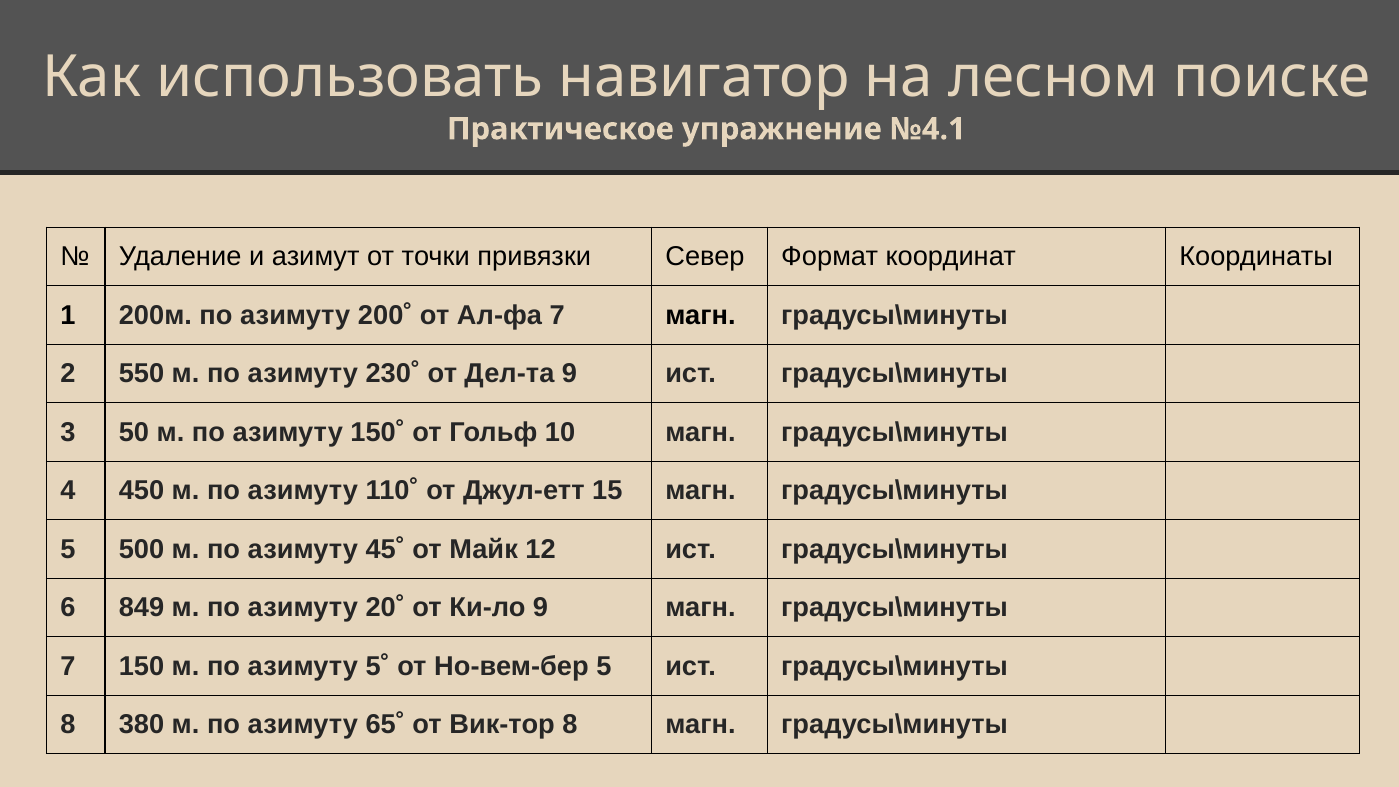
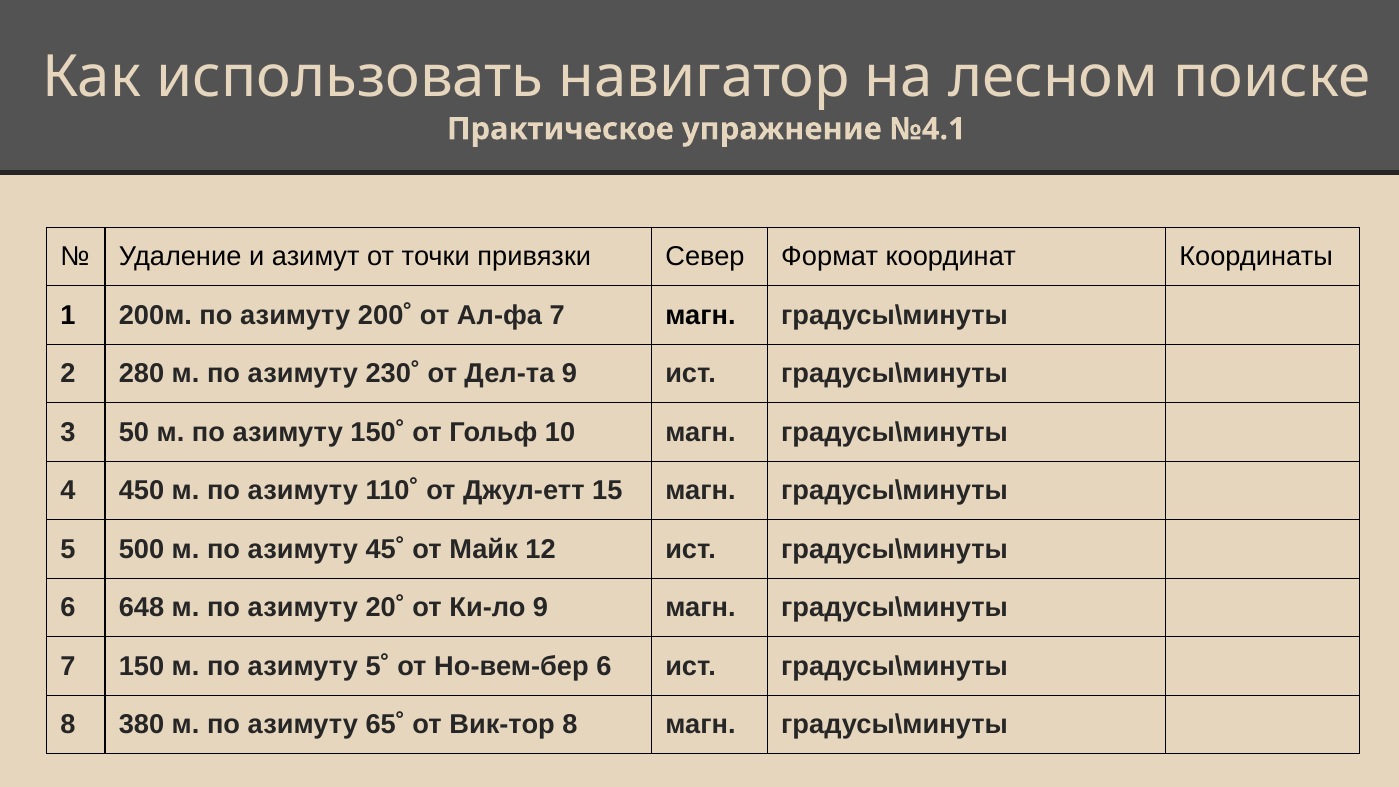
550: 550 -> 280
849: 849 -> 648
Но-вем-бер 5: 5 -> 6
